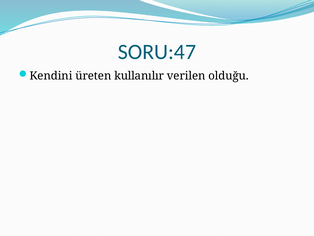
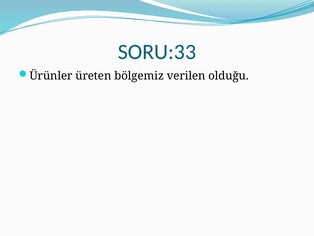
SORU:47: SORU:47 -> SORU:33
Kendini: Kendini -> Ürünler
kullanılır: kullanılır -> bölgemiz
